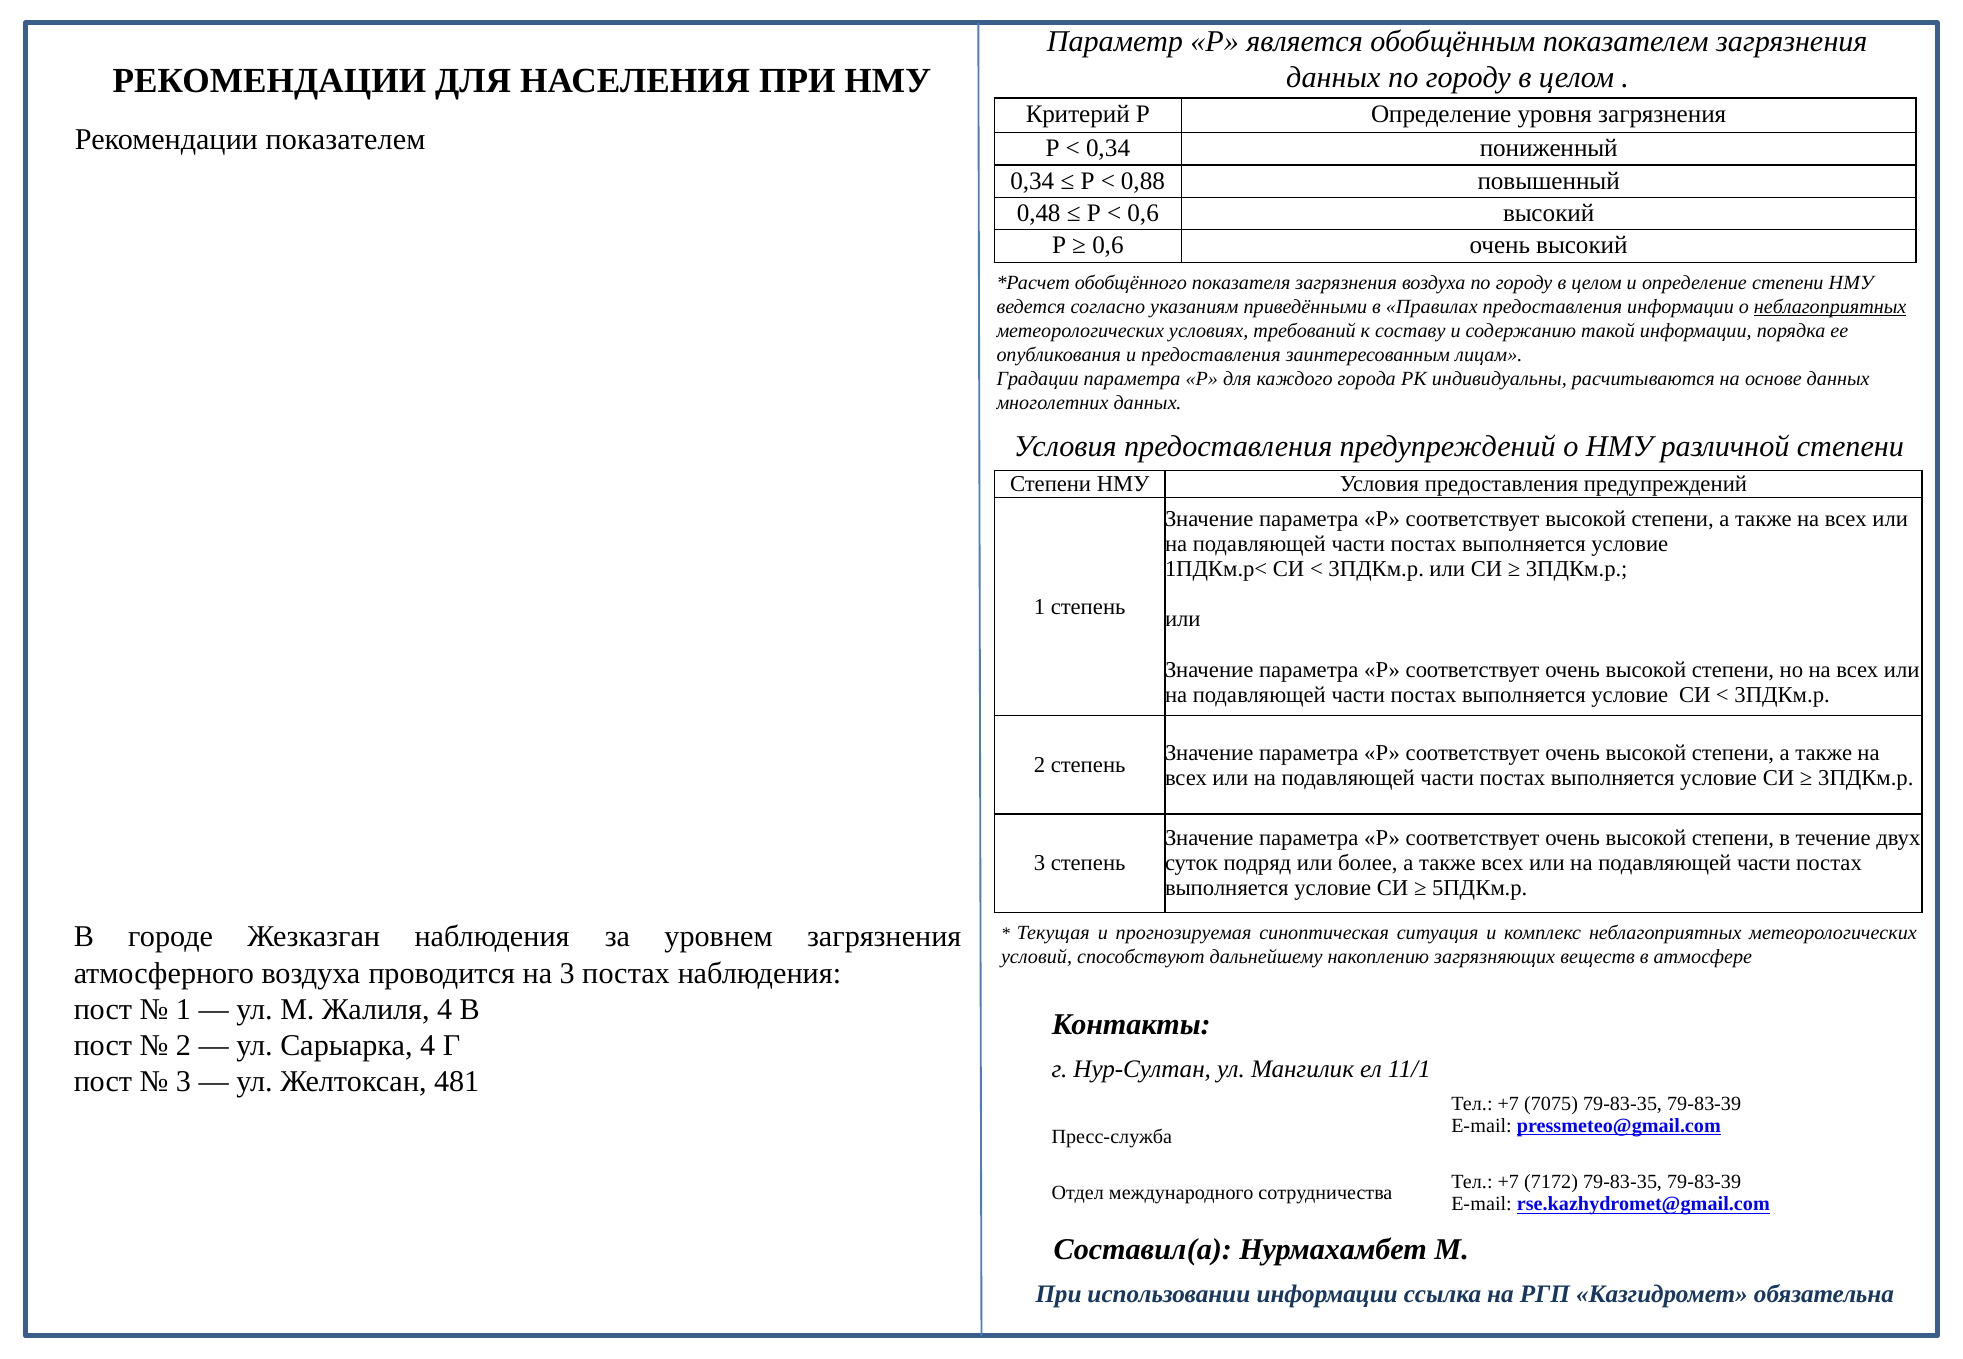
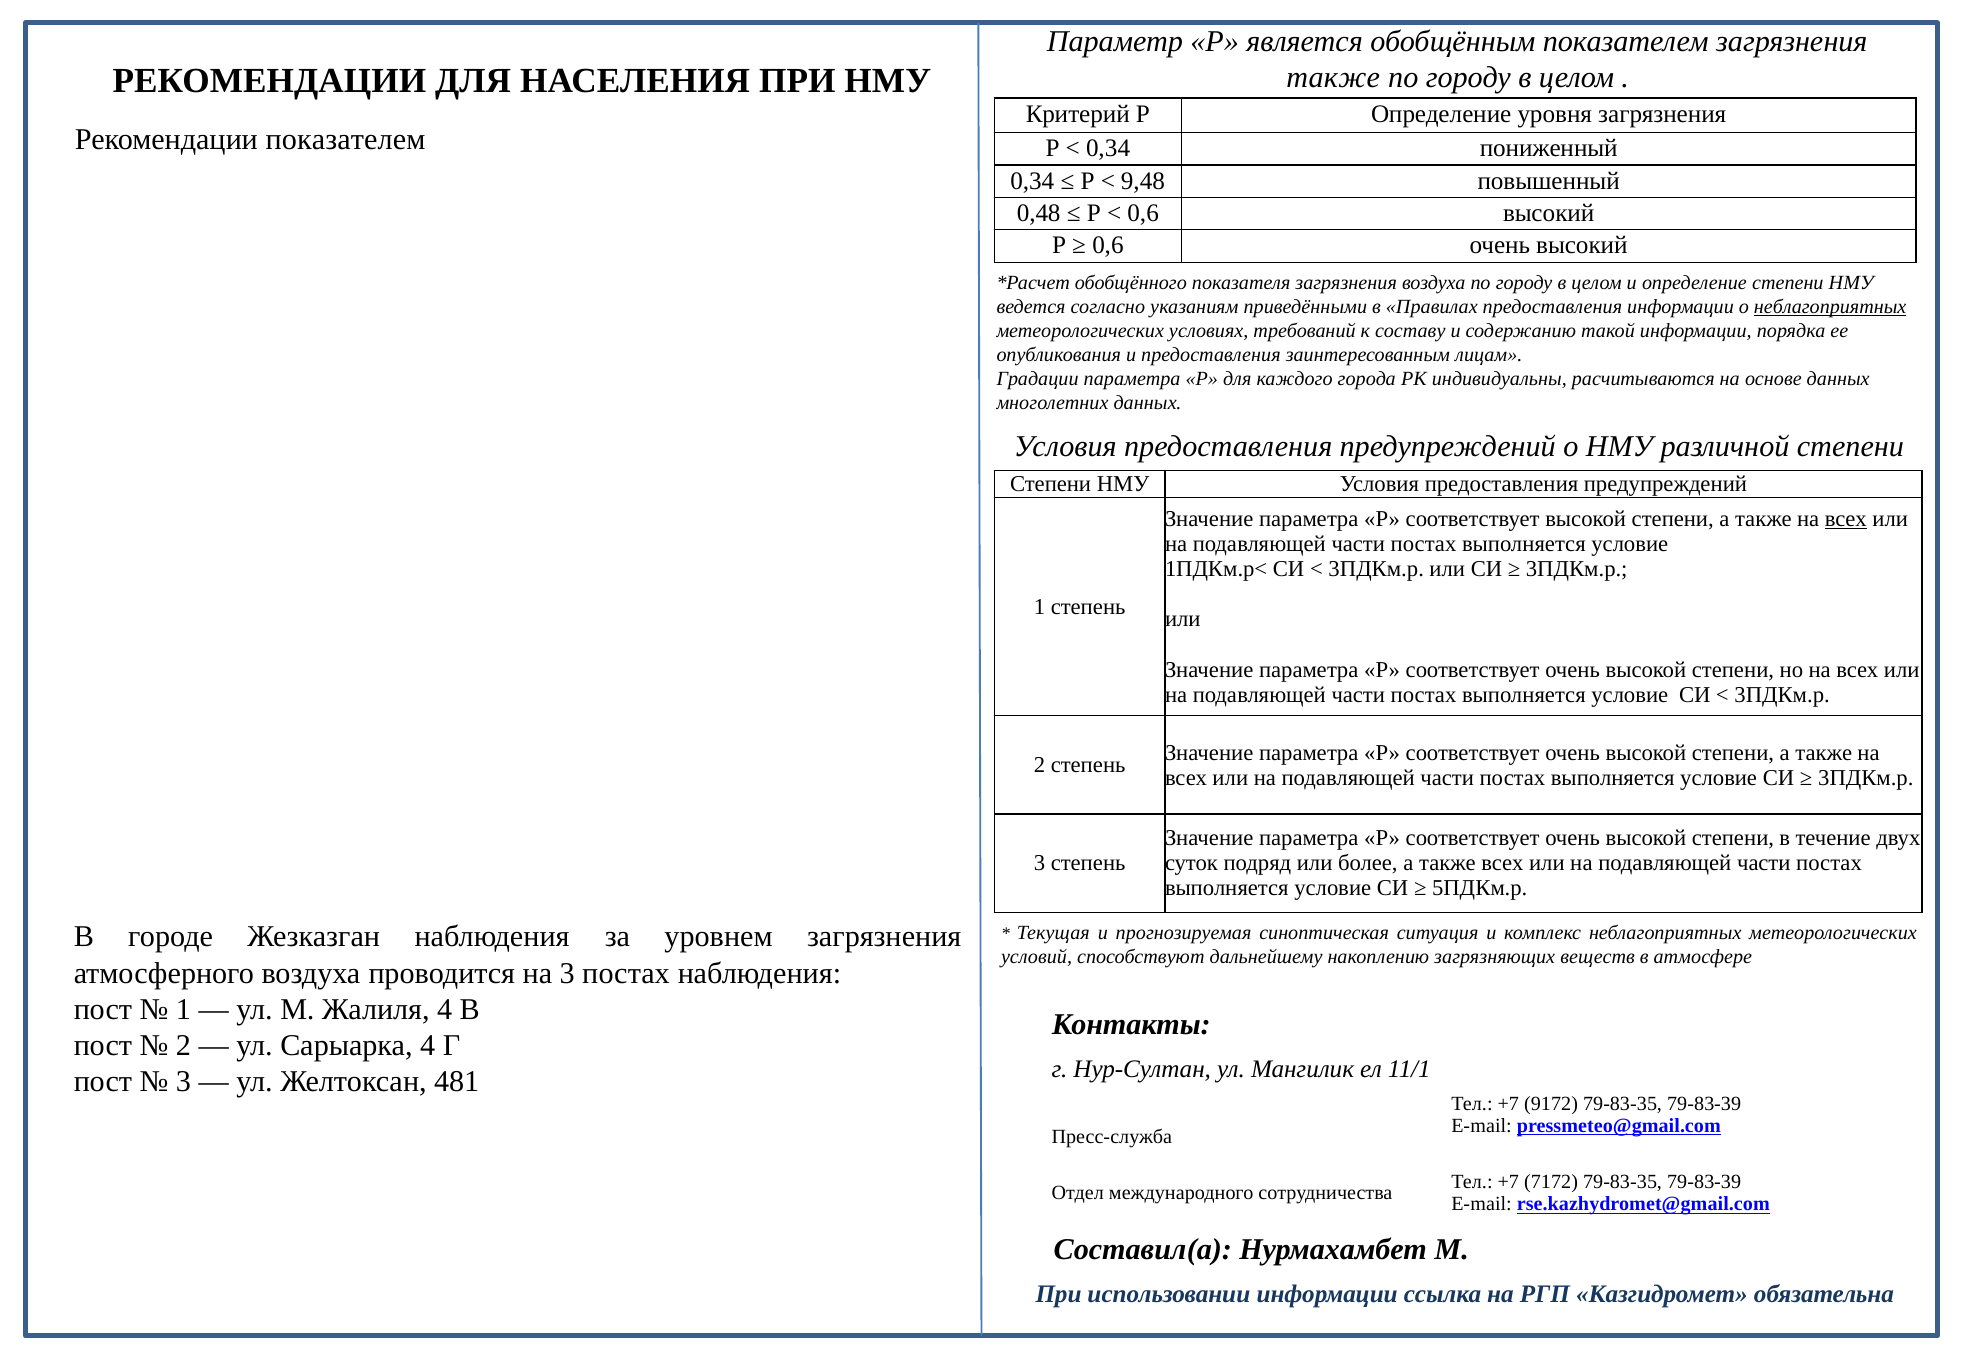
данных at (1333, 78): данных -> также
0,88: 0,88 -> 9,48
всех at (1846, 519) underline: none -> present
7075: 7075 -> 9172
